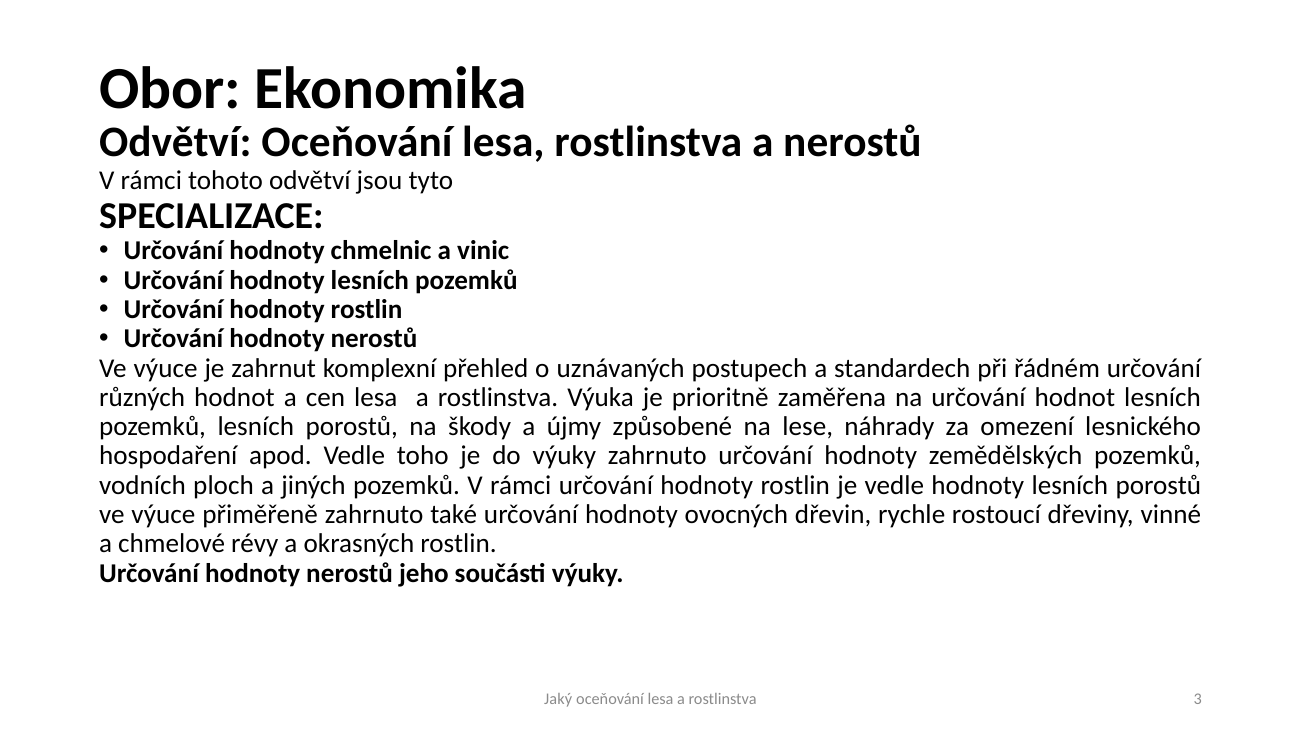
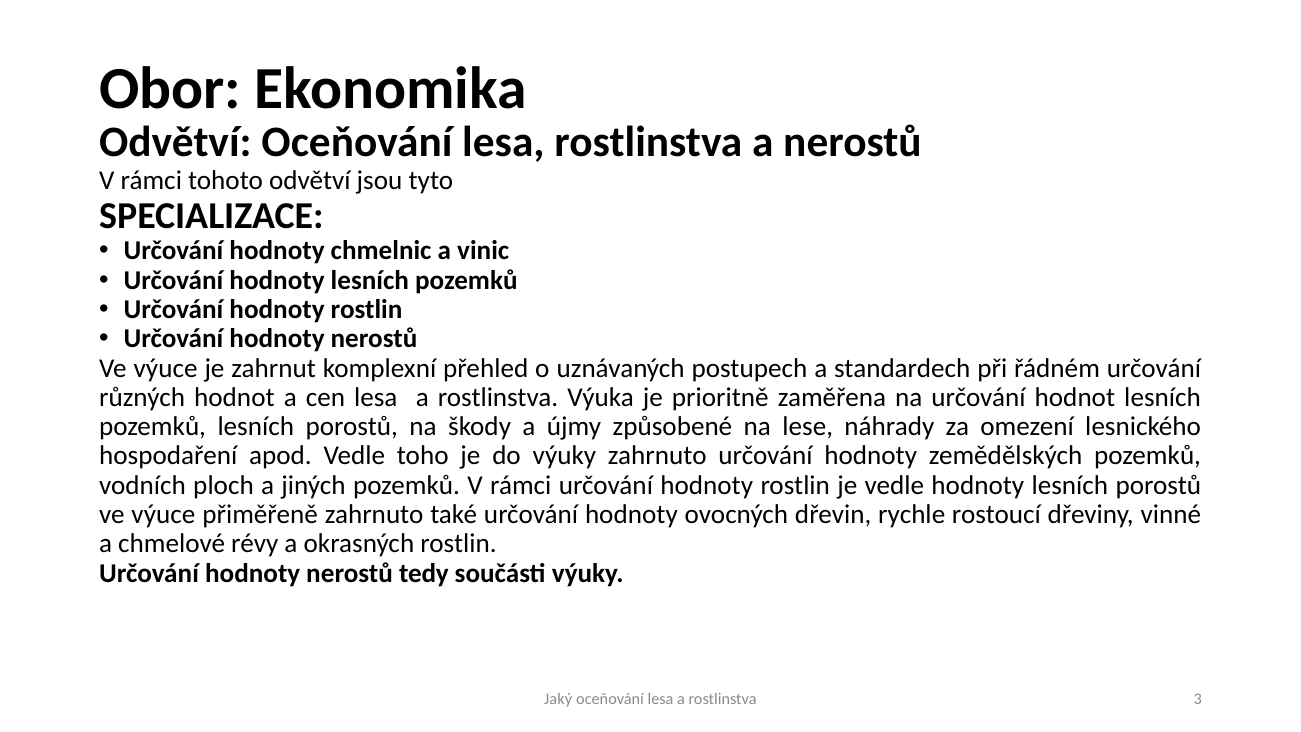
jeho: jeho -> tedy
